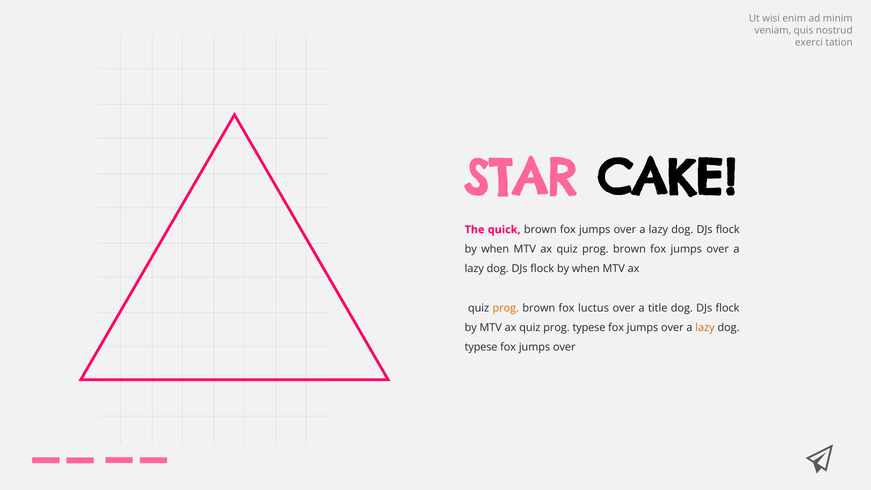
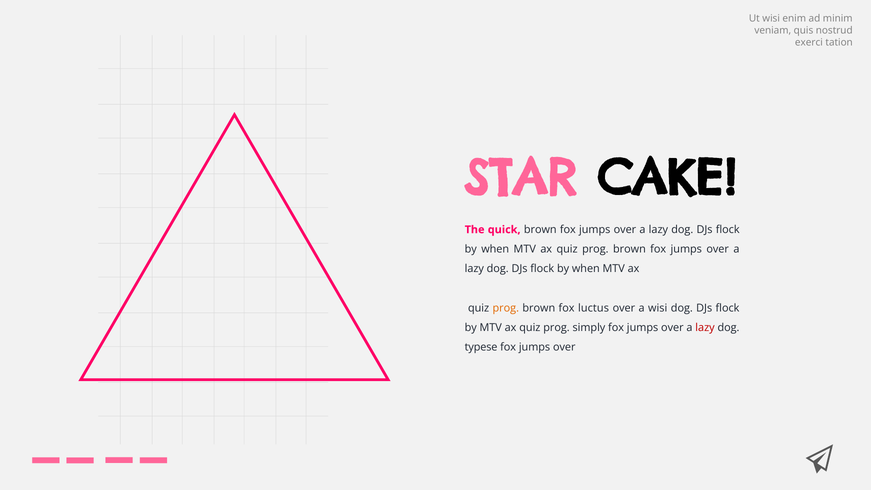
a title: title -> wisi
prog typese: typese -> simply
lazy at (705, 328) colour: orange -> red
